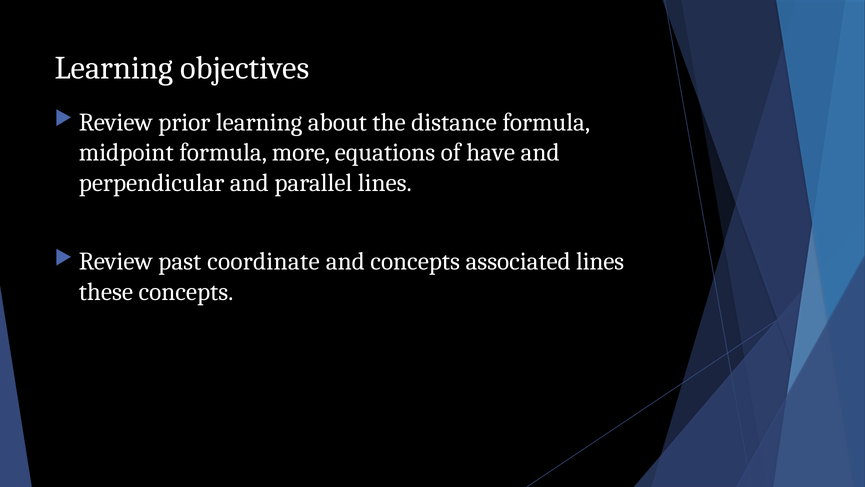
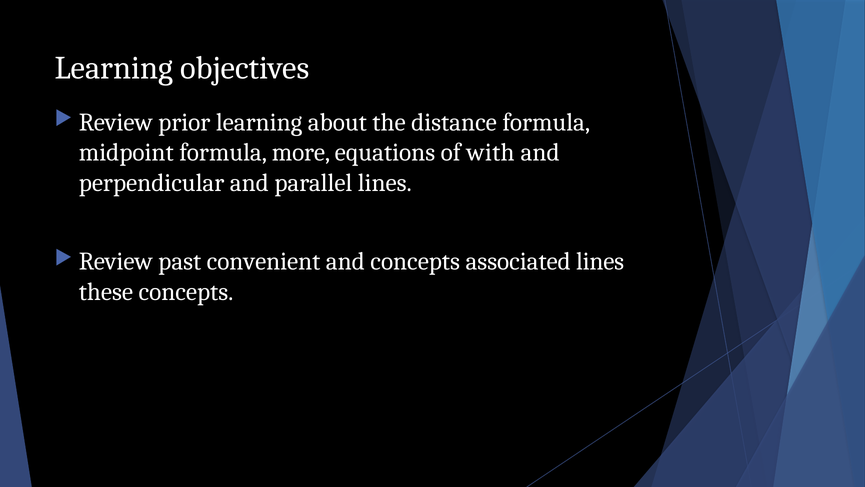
have: have -> with
coordinate: coordinate -> convenient
